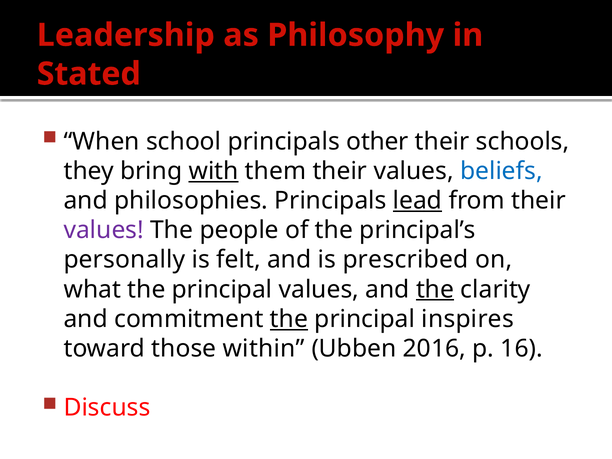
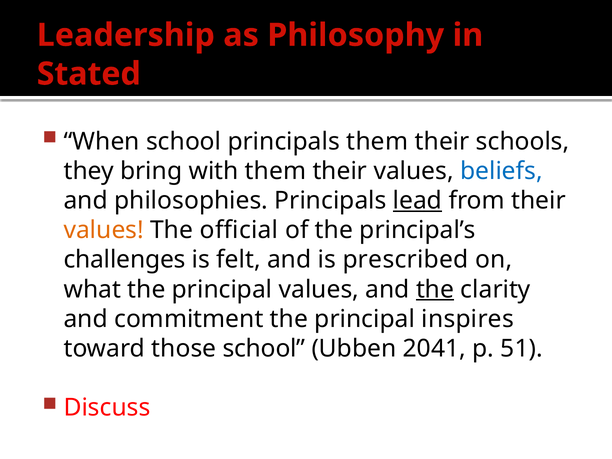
principals other: other -> them
with underline: present -> none
values at (104, 230) colour: purple -> orange
people: people -> official
personally: personally -> challenges
the at (289, 319) underline: present -> none
those within: within -> school
2016: 2016 -> 2041
16: 16 -> 51
